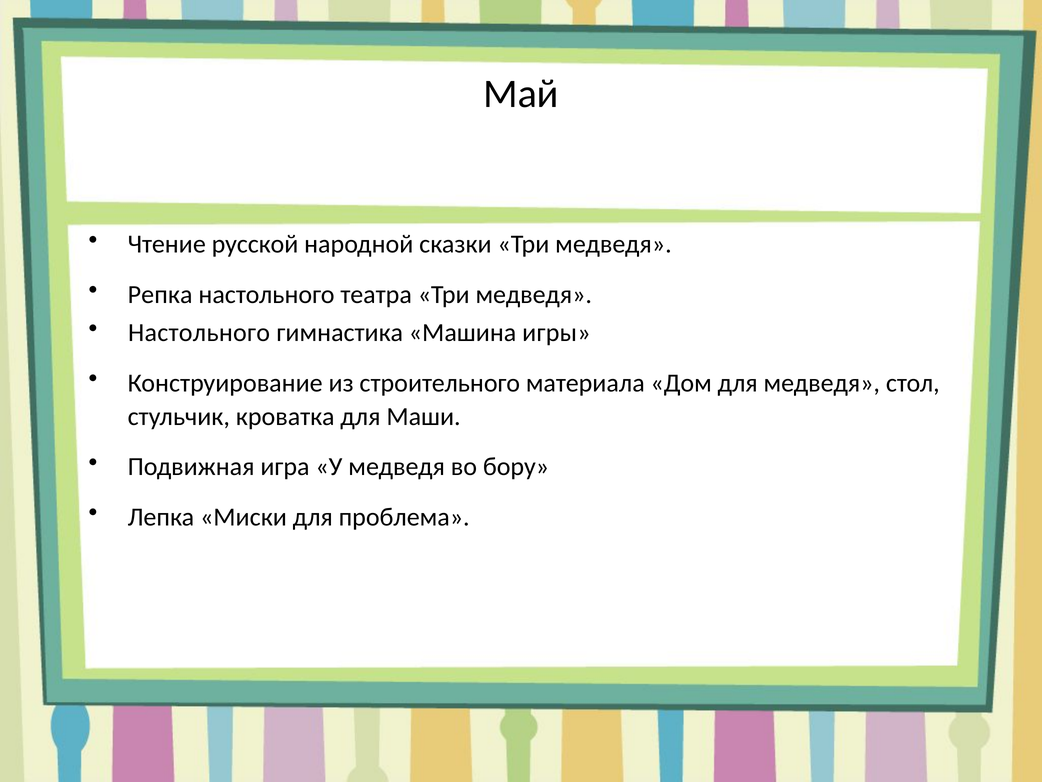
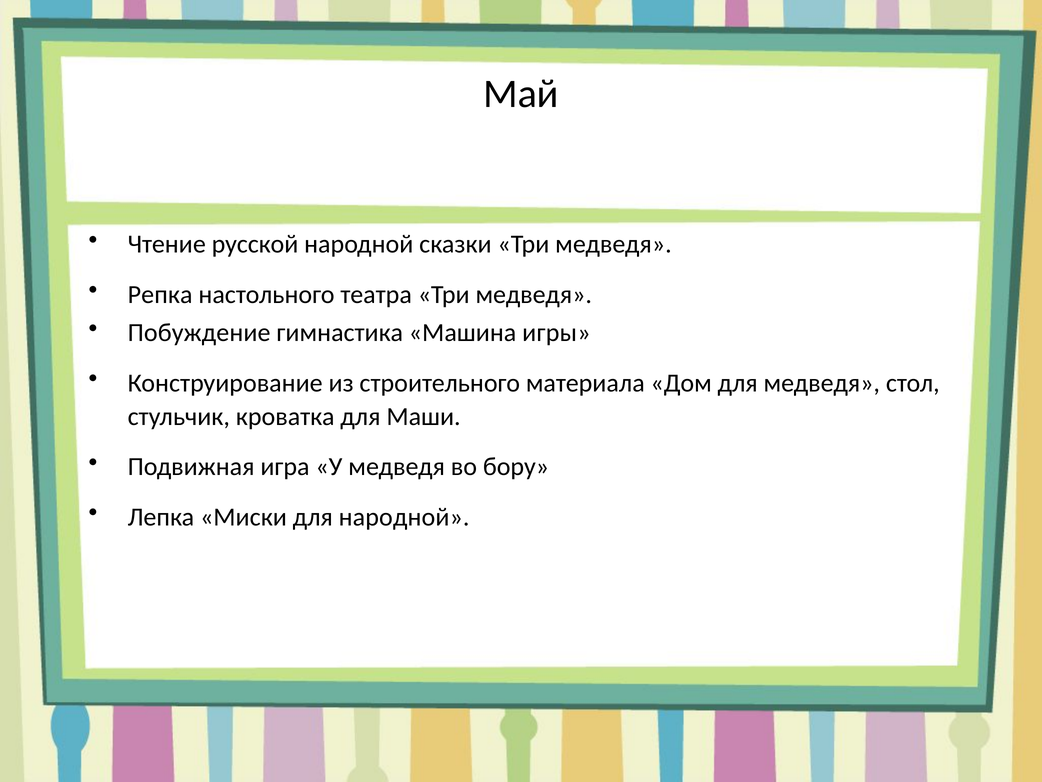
Настольного at (199, 333): Настольного -> Побуждение
для проблема: проблема -> народной
